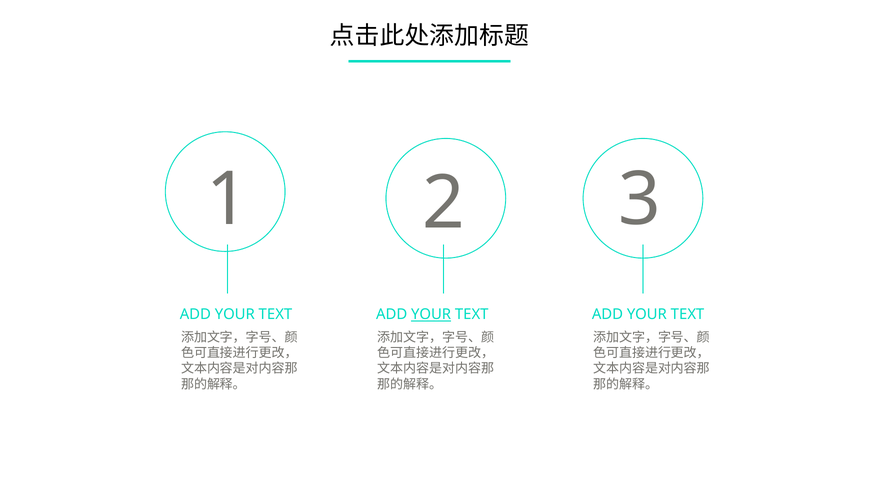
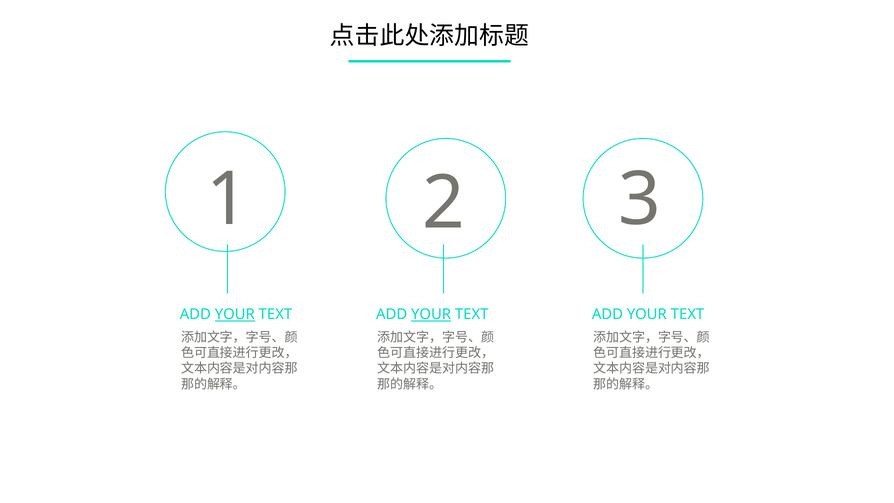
YOUR at (235, 314) underline: none -> present
